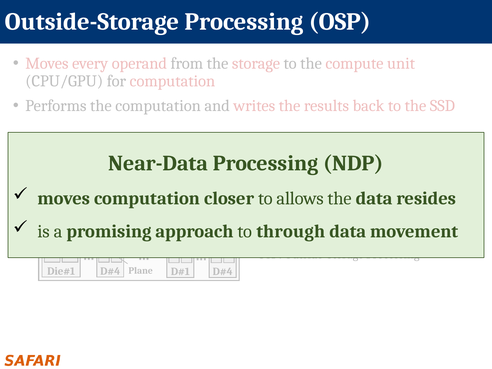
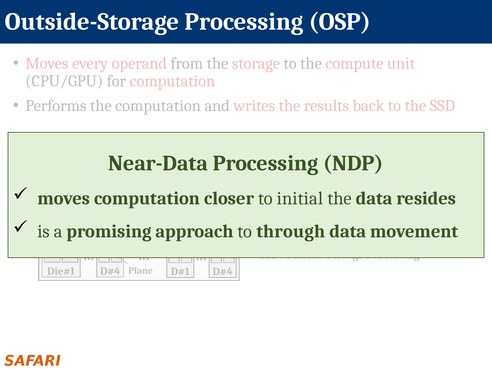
allows: allows -> initial
